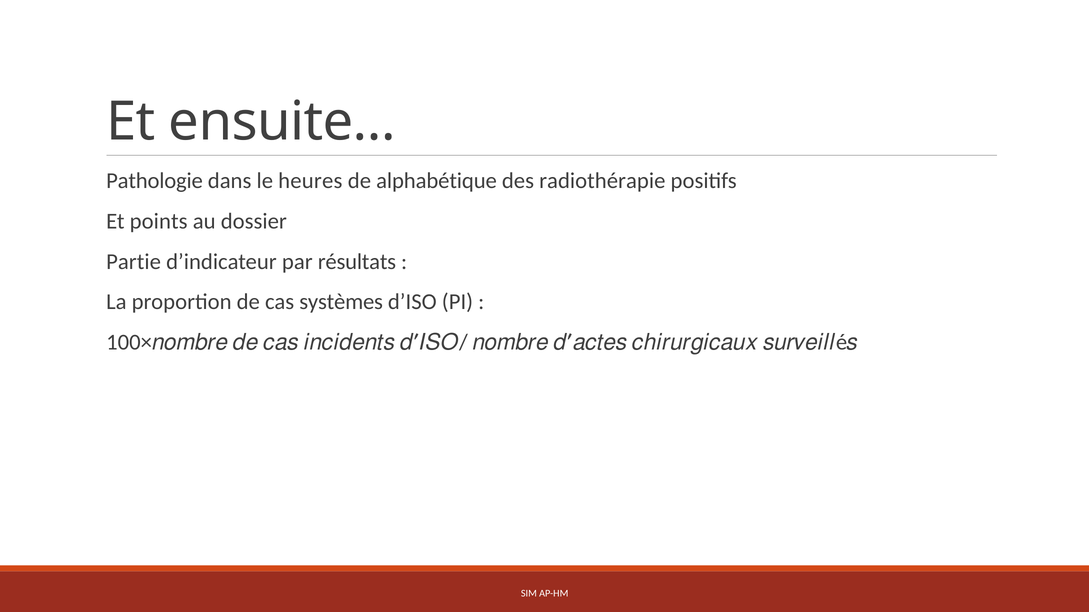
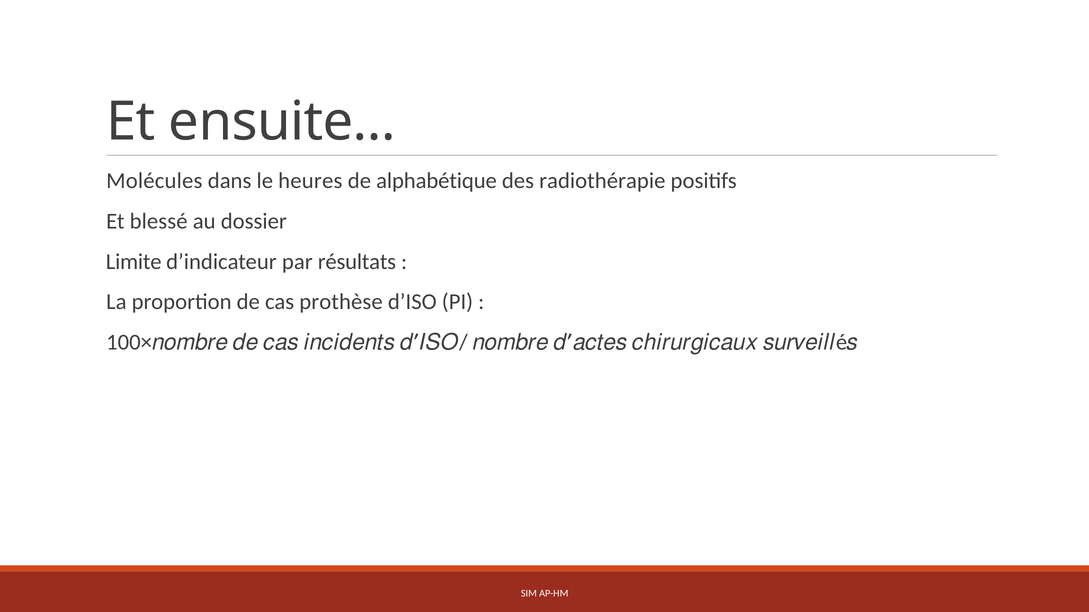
Pathologie: Pathologie -> Molécules
points: points -> blessé
Partie: Partie -> Limite
systèmes: systèmes -> prothèse
